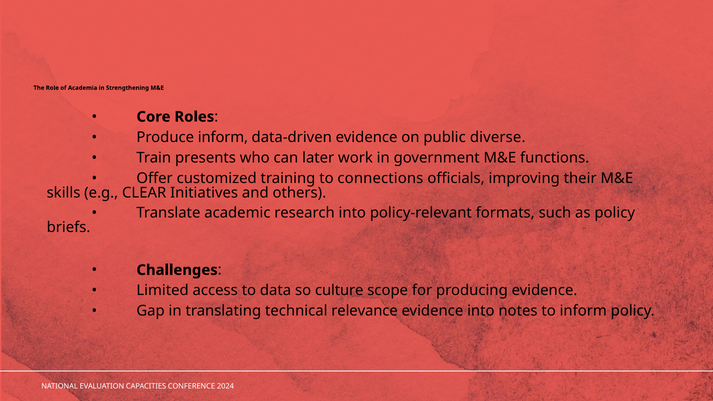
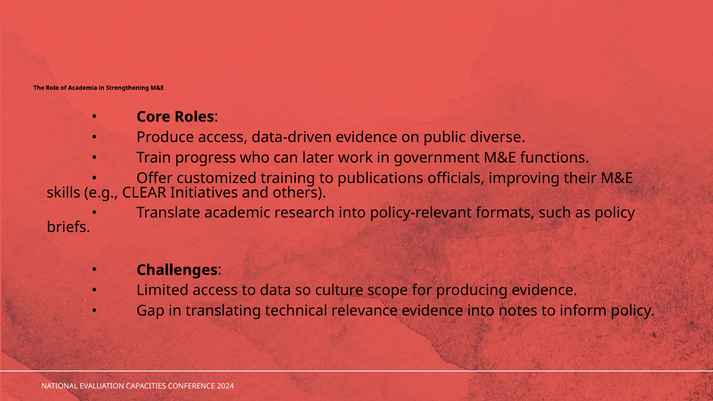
Produce inform: inform -> access
presents: presents -> progress
connections: connections -> publications
